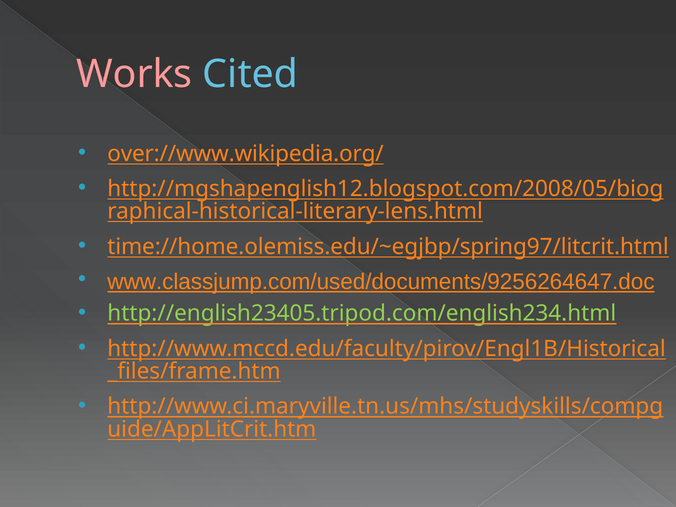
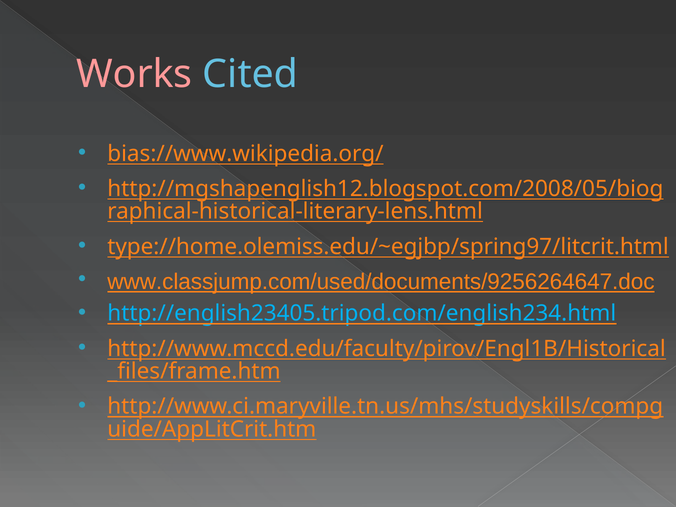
over://www.wikipedia.org/: over://www.wikipedia.org/ -> bias://www.wikipedia.org/
time://home.olemiss.edu/~egjbp/spring97/litcrit.html: time://home.olemiss.edu/~egjbp/spring97/litcrit.html -> type://home.olemiss.edu/~egjbp/spring97/litcrit.html
http://english23405.tripod.com/english234.html colour: light green -> light blue
